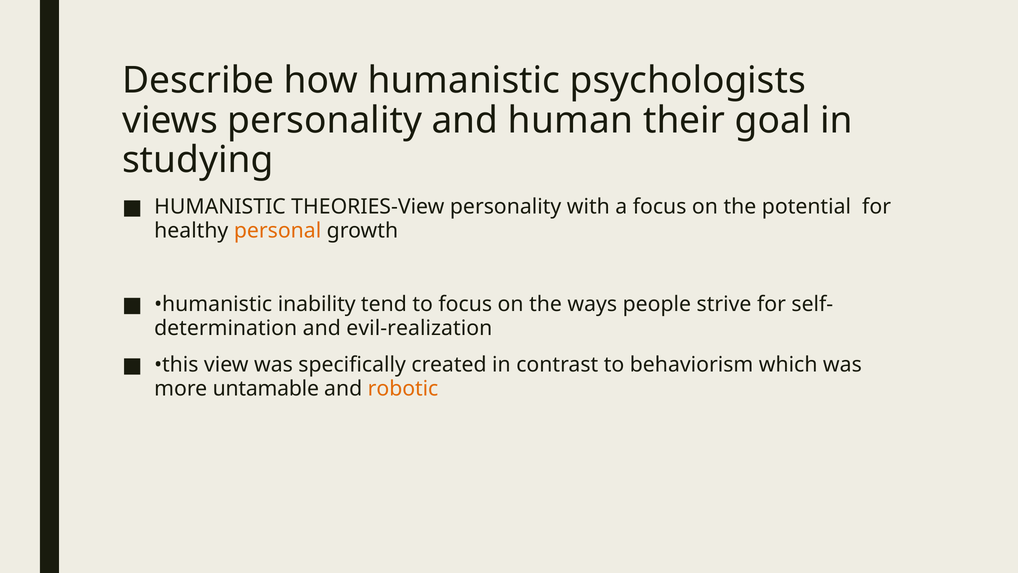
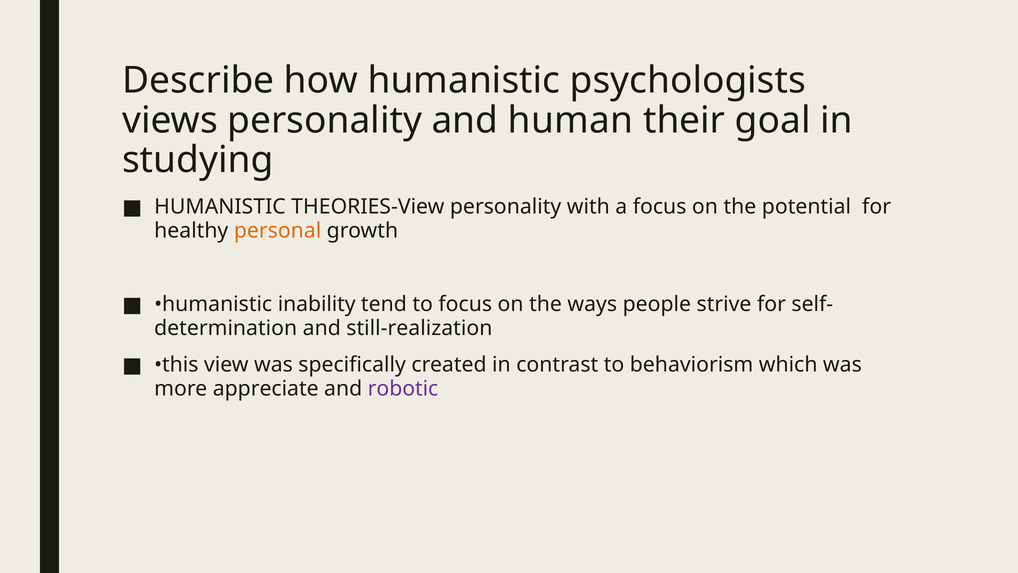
evil-realization: evil-realization -> still-realization
untamable: untamable -> appreciate
robotic colour: orange -> purple
